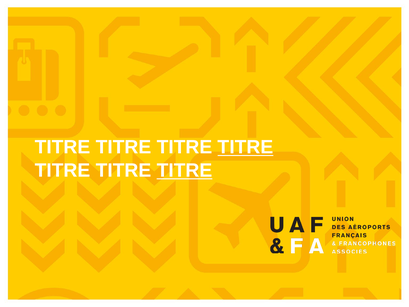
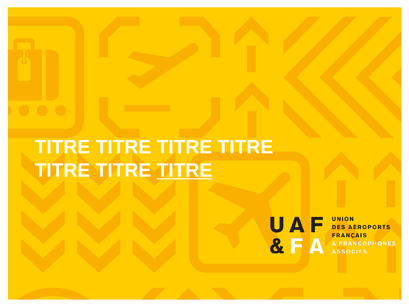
TITRE at (246, 147) underline: present -> none
